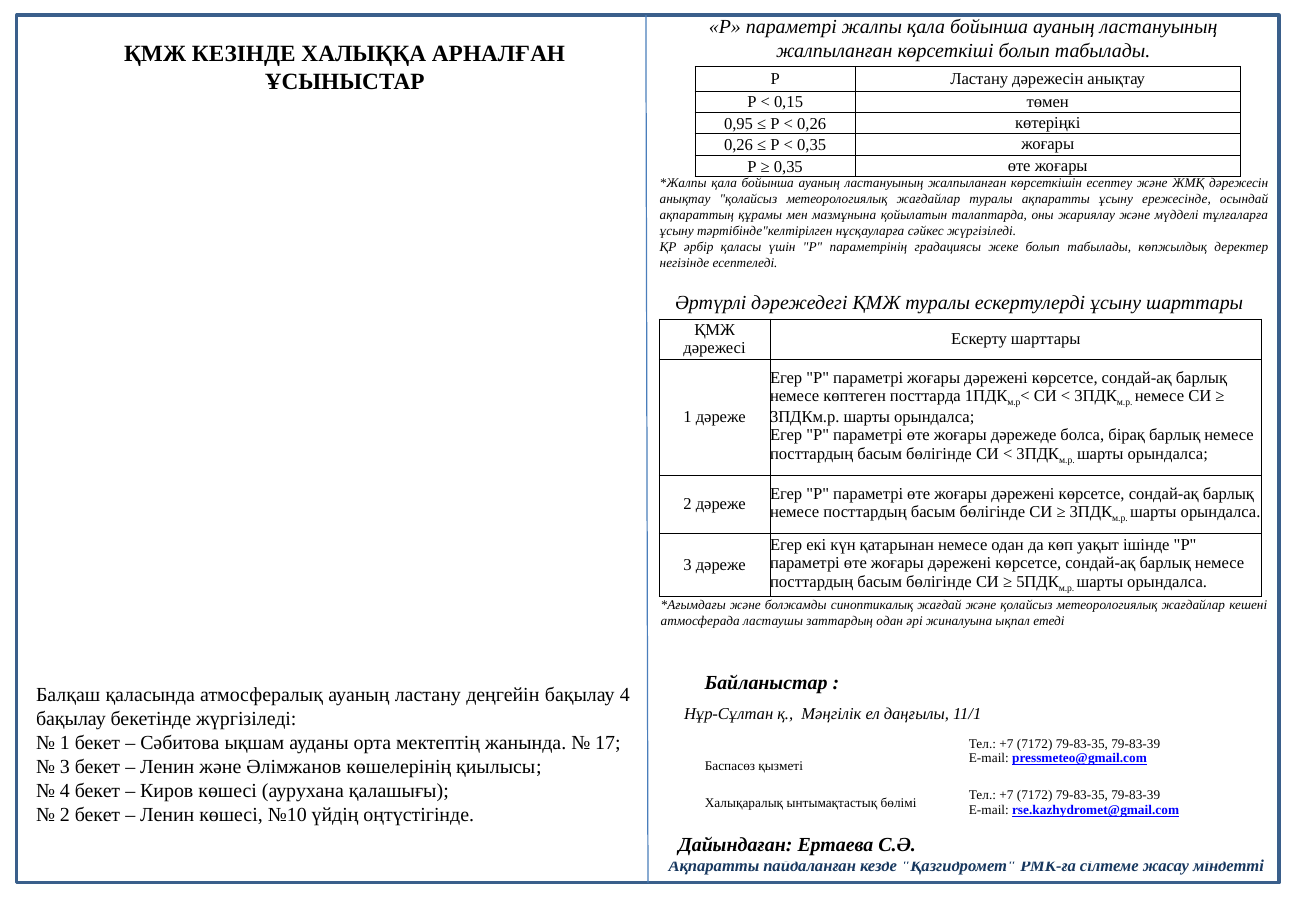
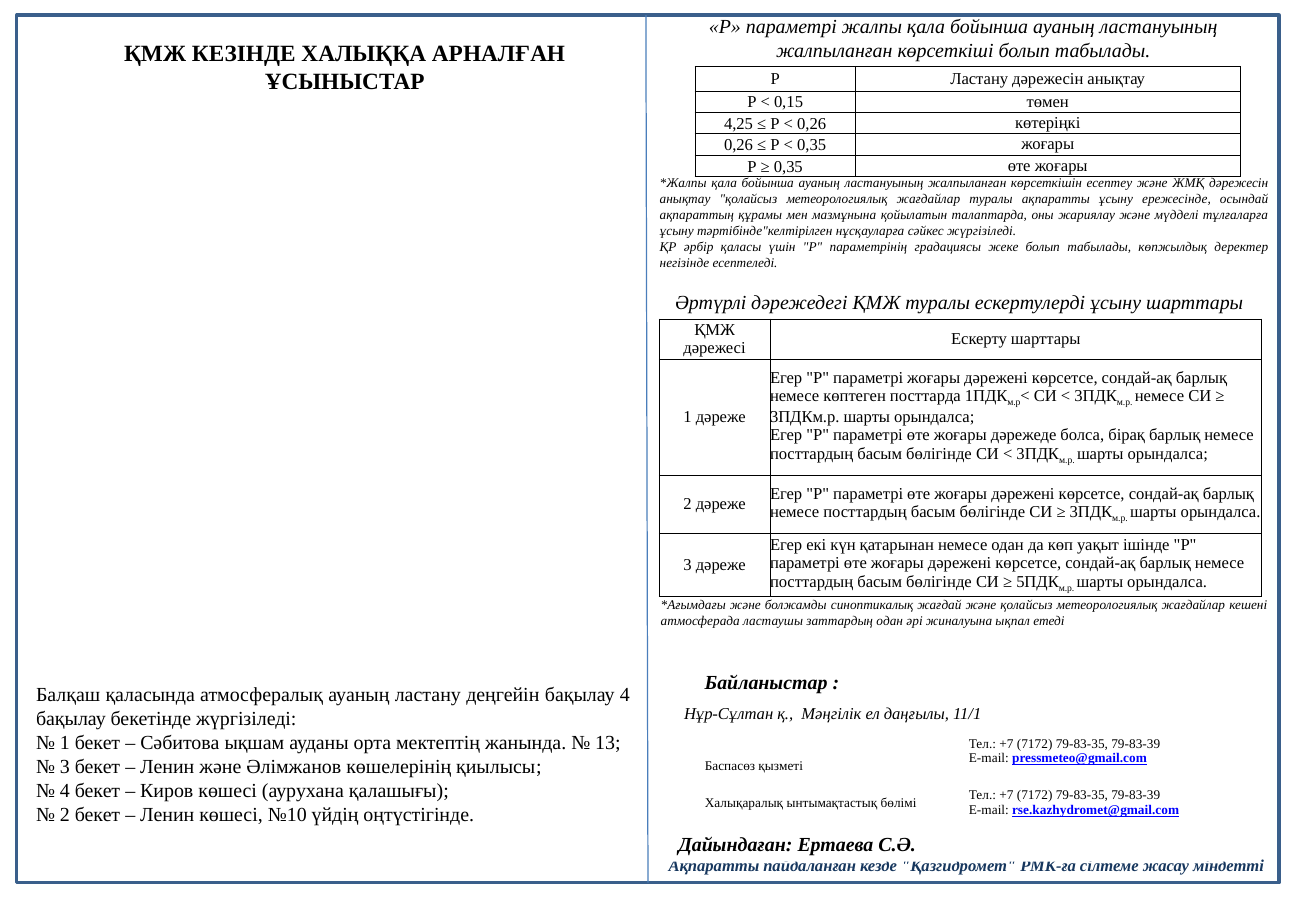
0,95: 0,95 -> 4,25
17: 17 -> 13
